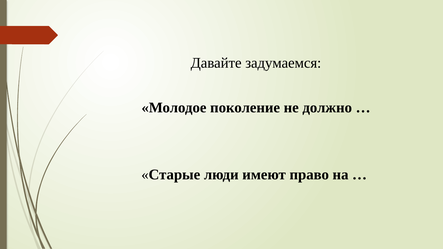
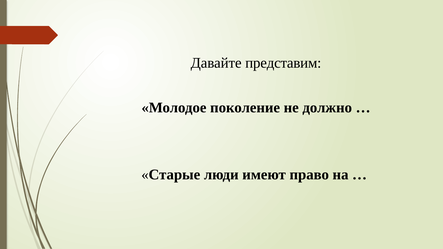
задумаемся: задумаемся -> представим
